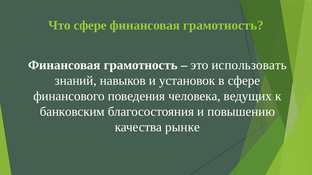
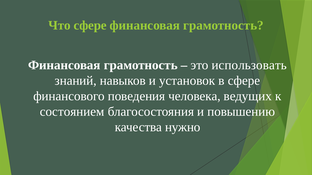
банковским: банковским -> состоянием
рынке: рынке -> нужно
